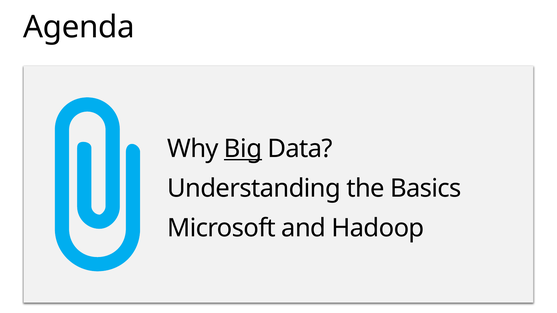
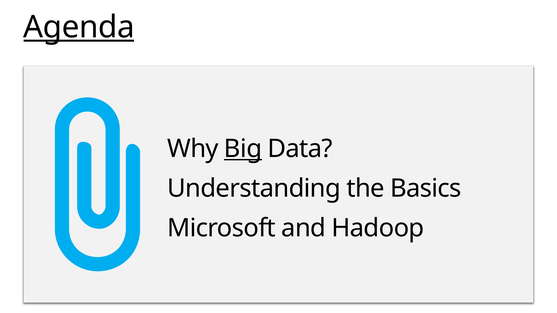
Agenda underline: none -> present
